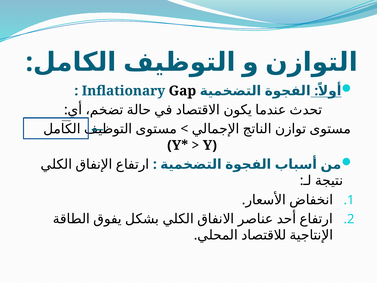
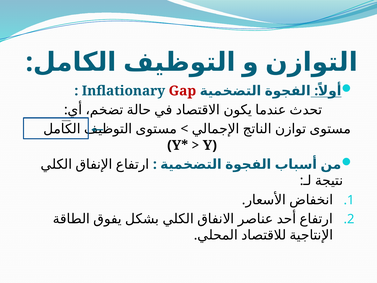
Gap colour: black -> red
